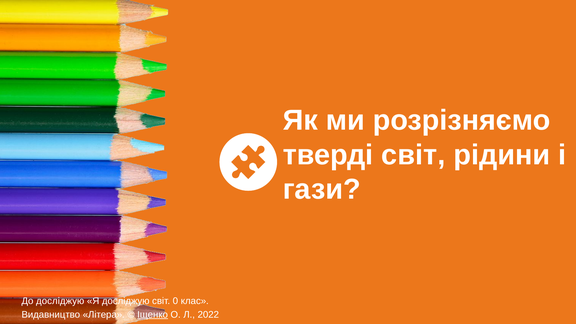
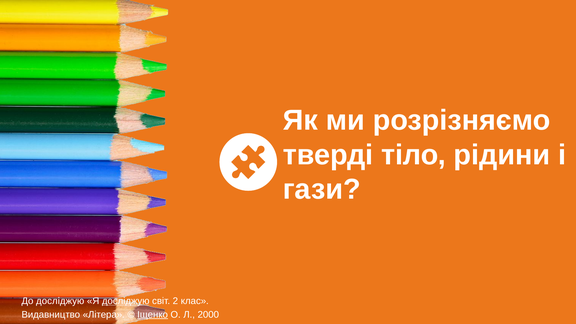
тверді світ: світ -> тіло
досліджую at (126, 301) underline: none -> present
0: 0 -> 2
2022: 2022 -> 2000
